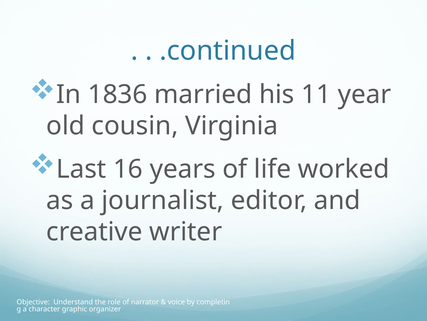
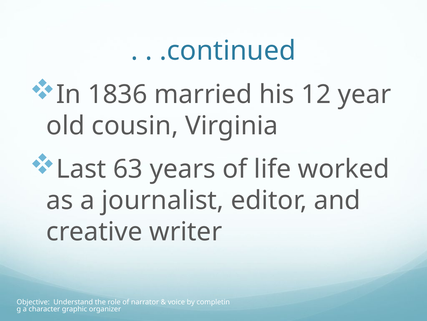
11: 11 -> 12
16: 16 -> 63
